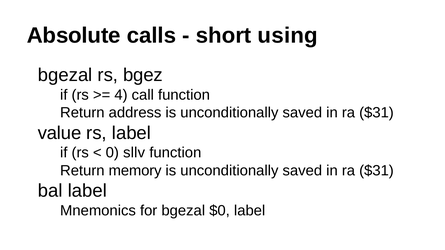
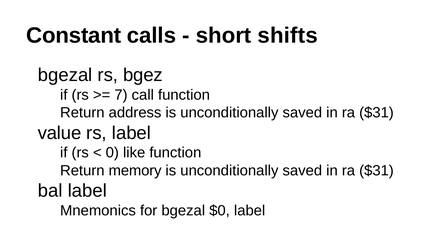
Absolute: Absolute -> Constant
using: using -> shifts
4: 4 -> 7
sllv: sllv -> like
